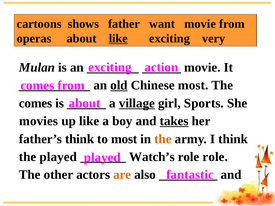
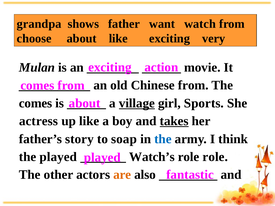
cartoons: cartoons -> grandpa
want movie: movie -> watch
operas: operas -> choose
like at (118, 39) underline: present -> none
old underline: present -> none
Chinese most: most -> from
movies: movies -> actress
father’s think: think -> story
to most: most -> soap
the at (163, 139) colour: orange -> blue
